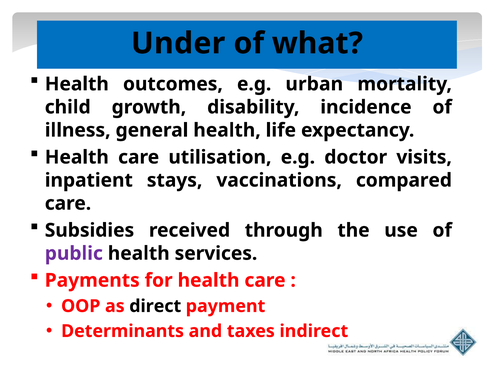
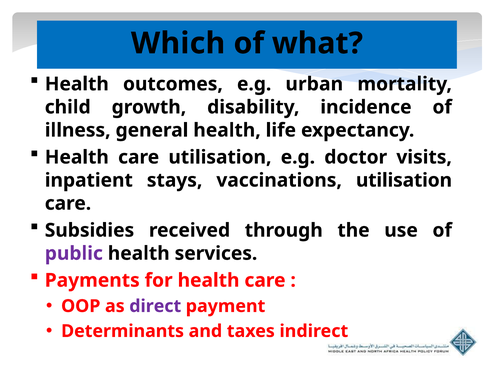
Under: Under -> Which
vaccinations compared: compared -> utilisation
direct colour: black -> purple
